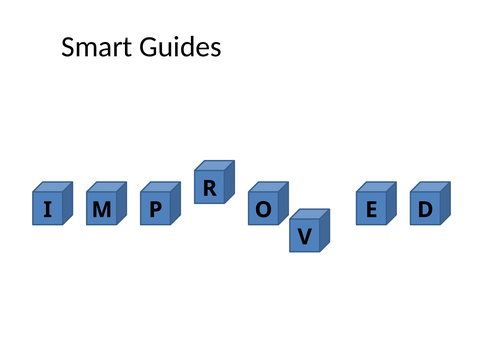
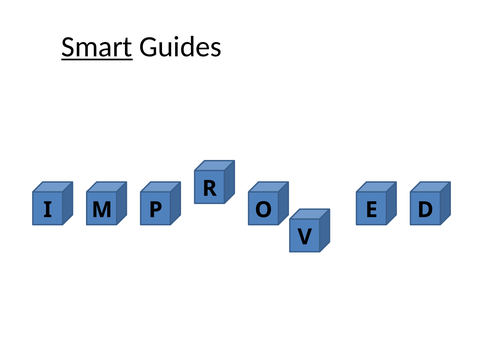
Smart underline: none -> present
